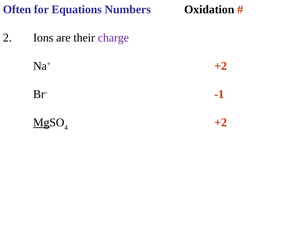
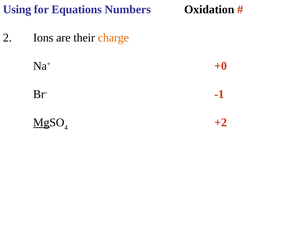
Often: Often -> Using
charge colour: purple -> orange
Na+ +2: +2 -> +0
